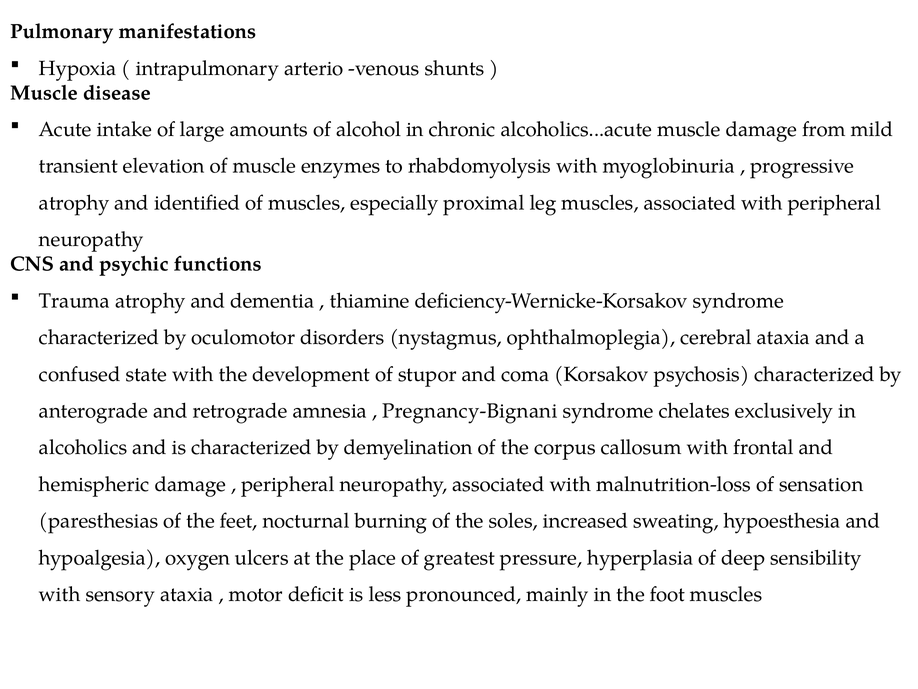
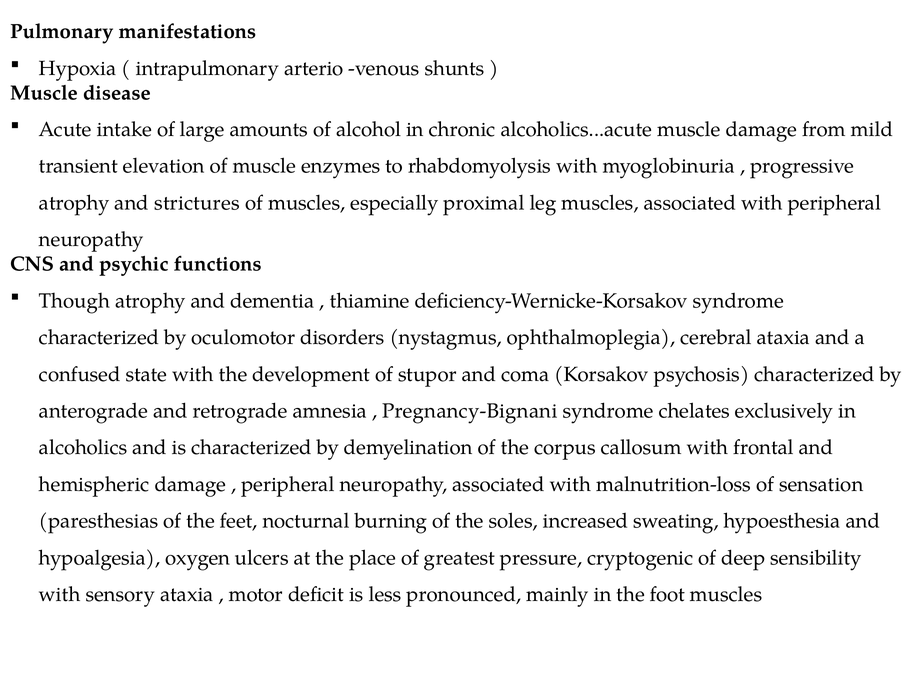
identified: identified -> strictures
Trauma: Trauma -> Though
hyperplasia: hyperplasia -> cryptogenic
